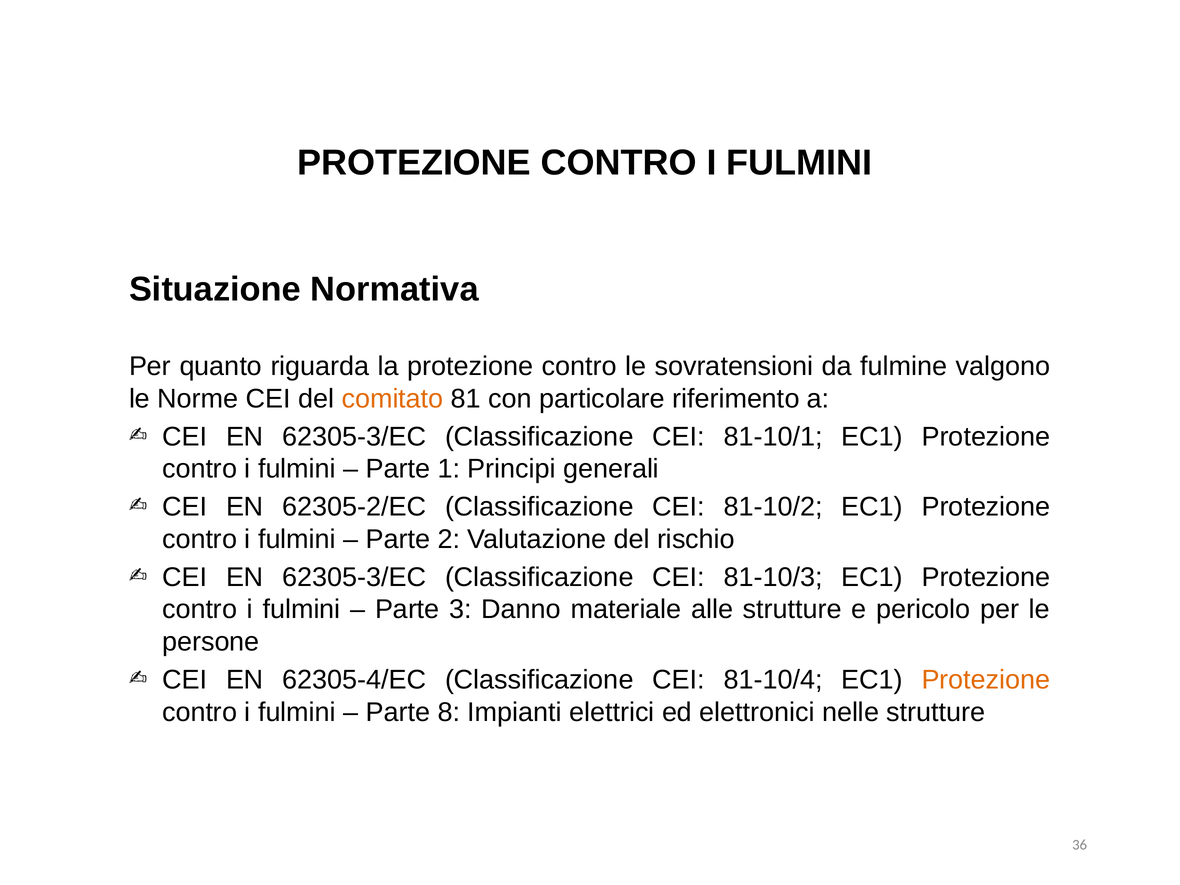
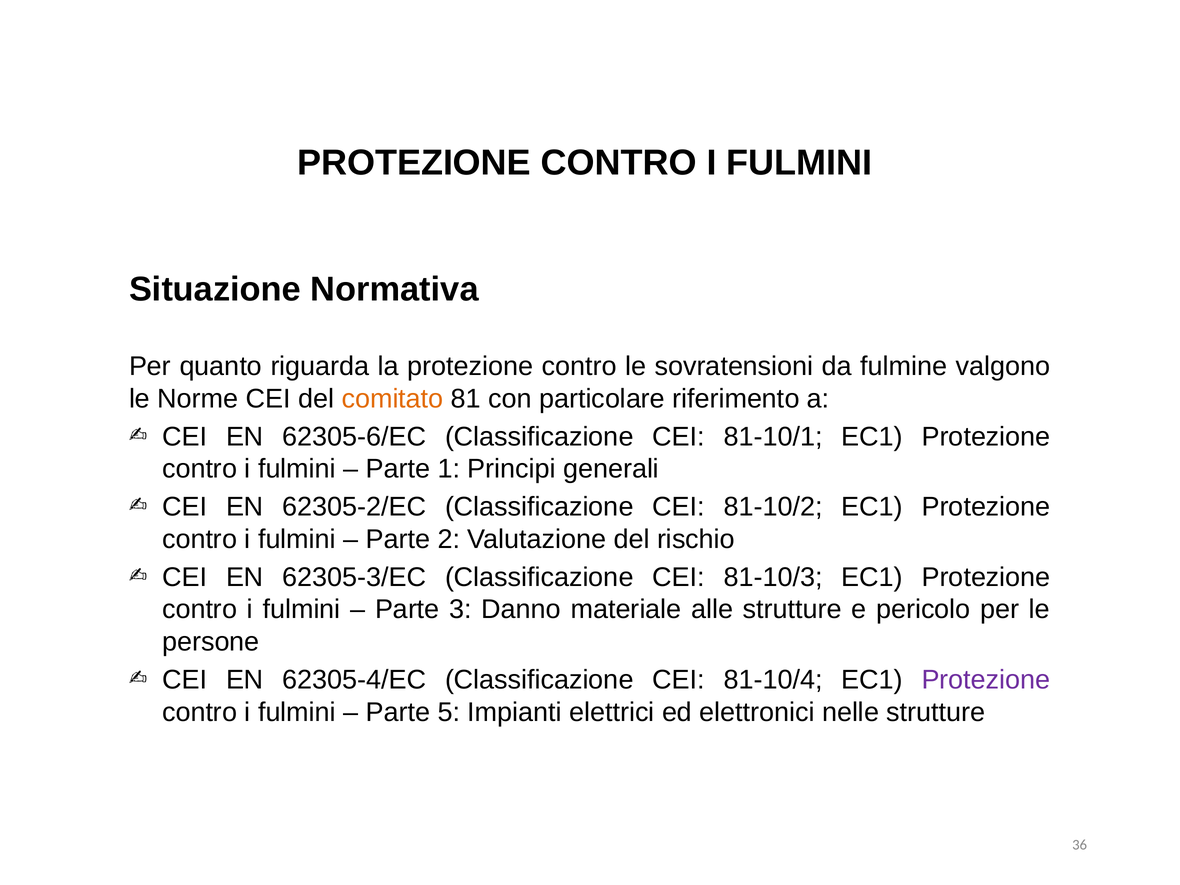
62305-3/EC at (354, 437): 62305-3/EC -> 62305-6/EC
Protezione at (986, 680) colour: orange -> purple
8: 8 -> 5
